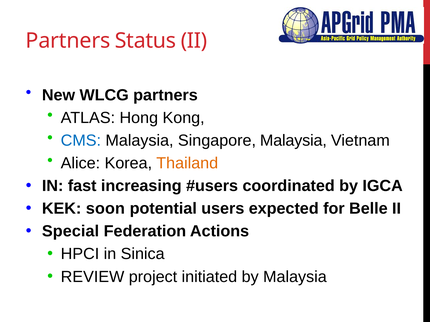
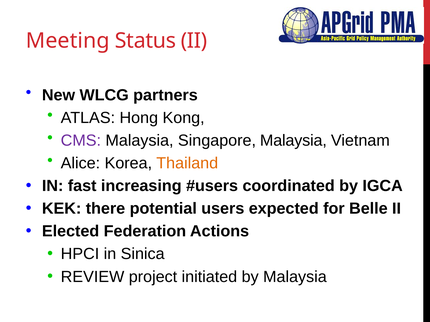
Partners at (68, 41): Partners -> Meeting
CMS colour: blue -> purple
soon: soon -> there
Special: Special -> Elected
